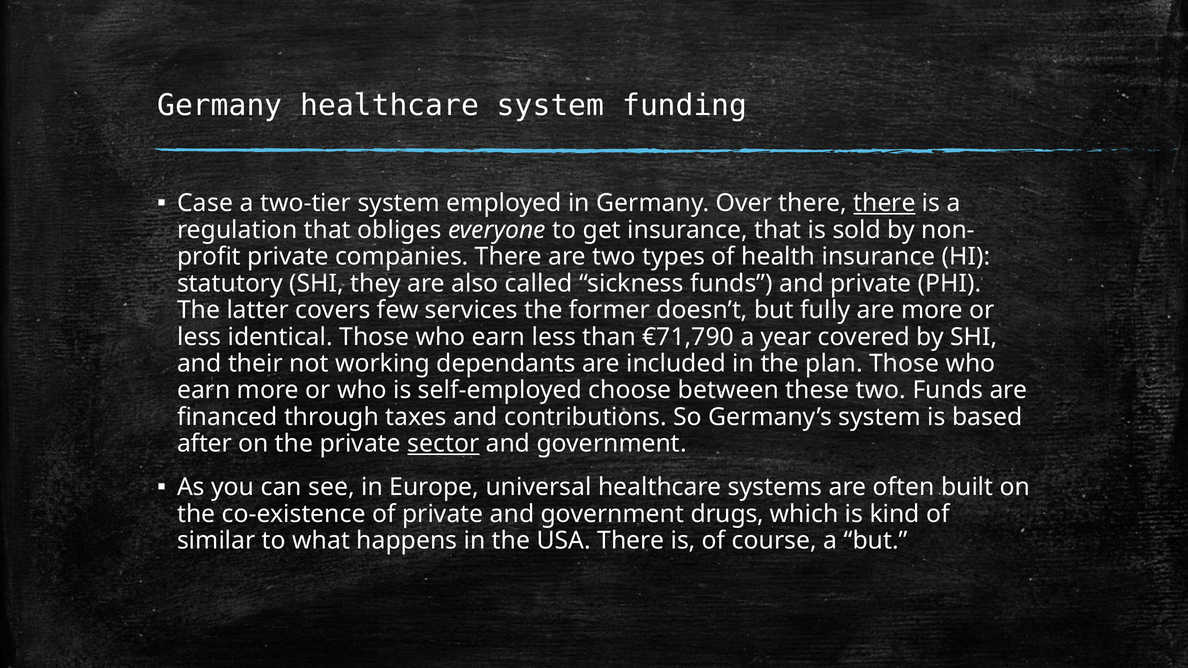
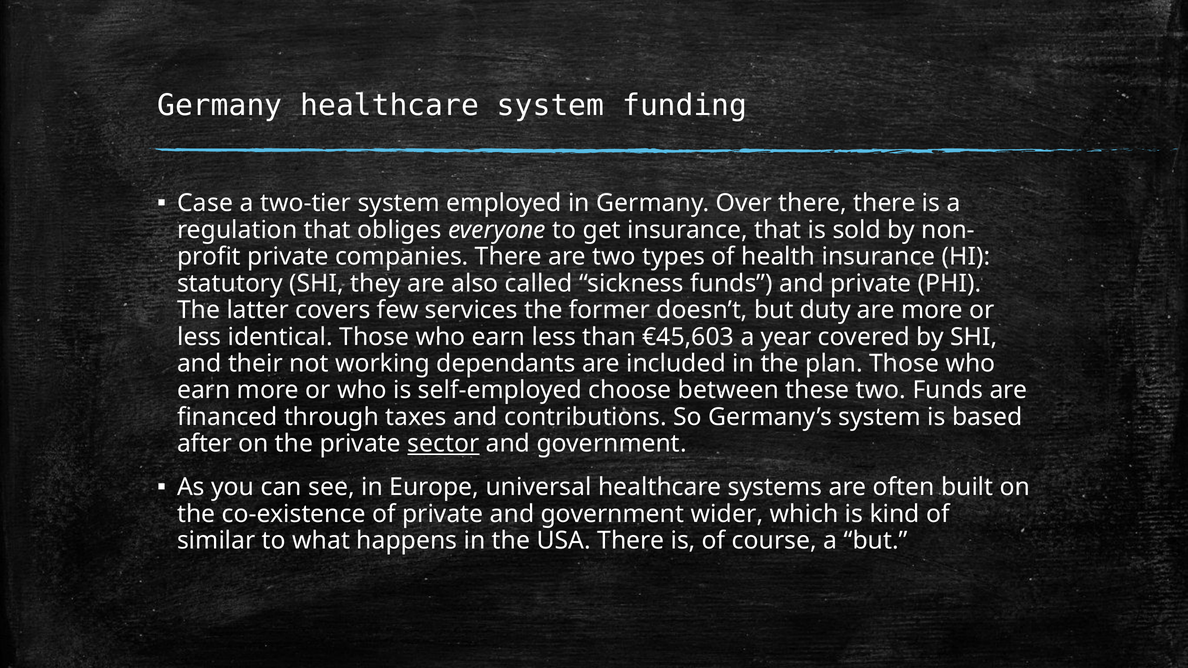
there at (884, 203) underline: present -> none
fully: fully -> duty
€71,790: €71,790 -> €45,603
drugs: drugs -> wider
